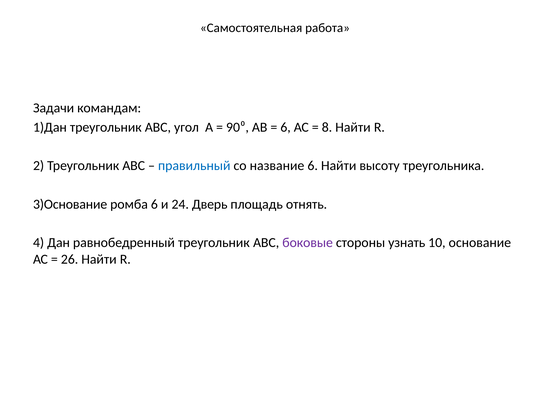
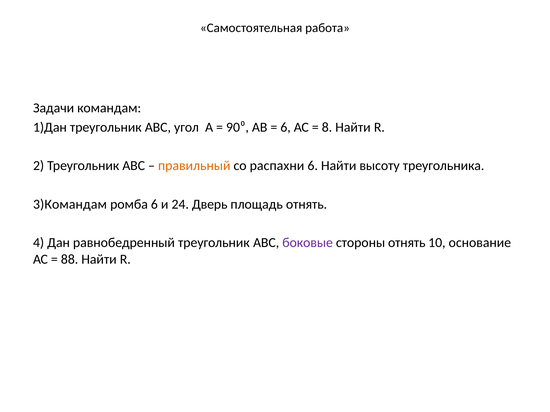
правильный colour: blue -> orange
название: название -> распахни
3)Основание: 3)Основание -> 3)Командам
стороны узнать: узнать -> отнять
26: 26 -> 88
